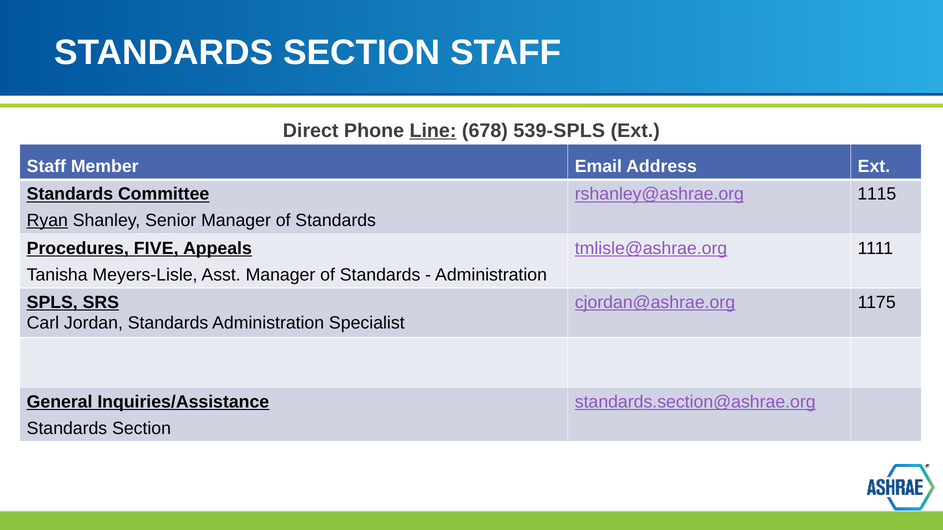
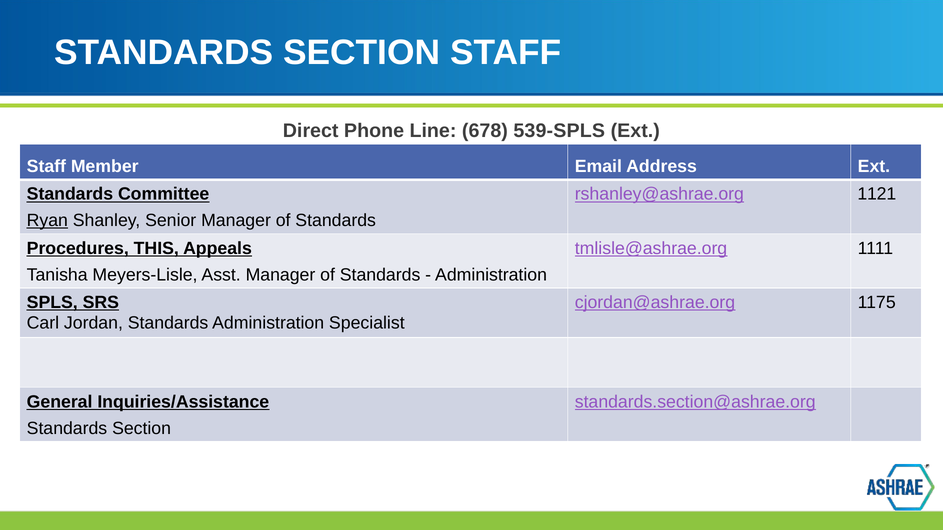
Line underline: present -> none
1115: 1115 -> 1121
FIVE: FIVE -> THIS
